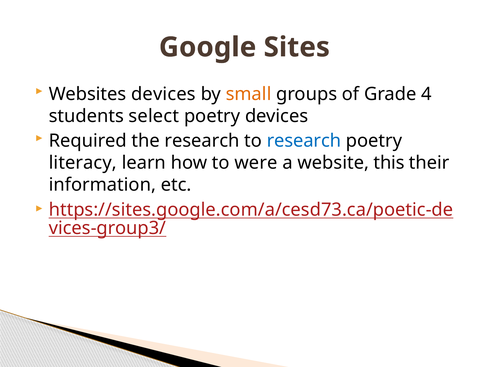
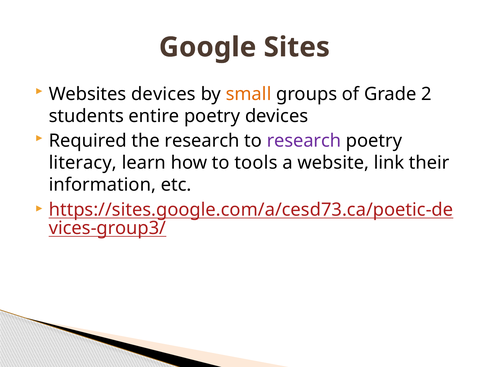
4: 4 -> 2
select: select -> entire
research at (304, 141) colour: blue -> purple
were: were -> tools
this: this -> link
